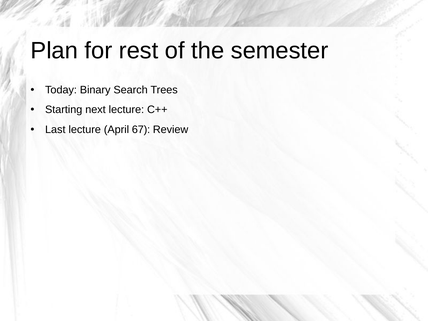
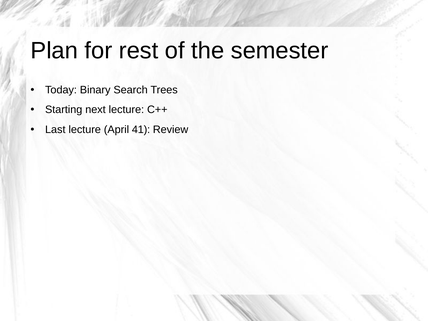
67: 67 -> 41
